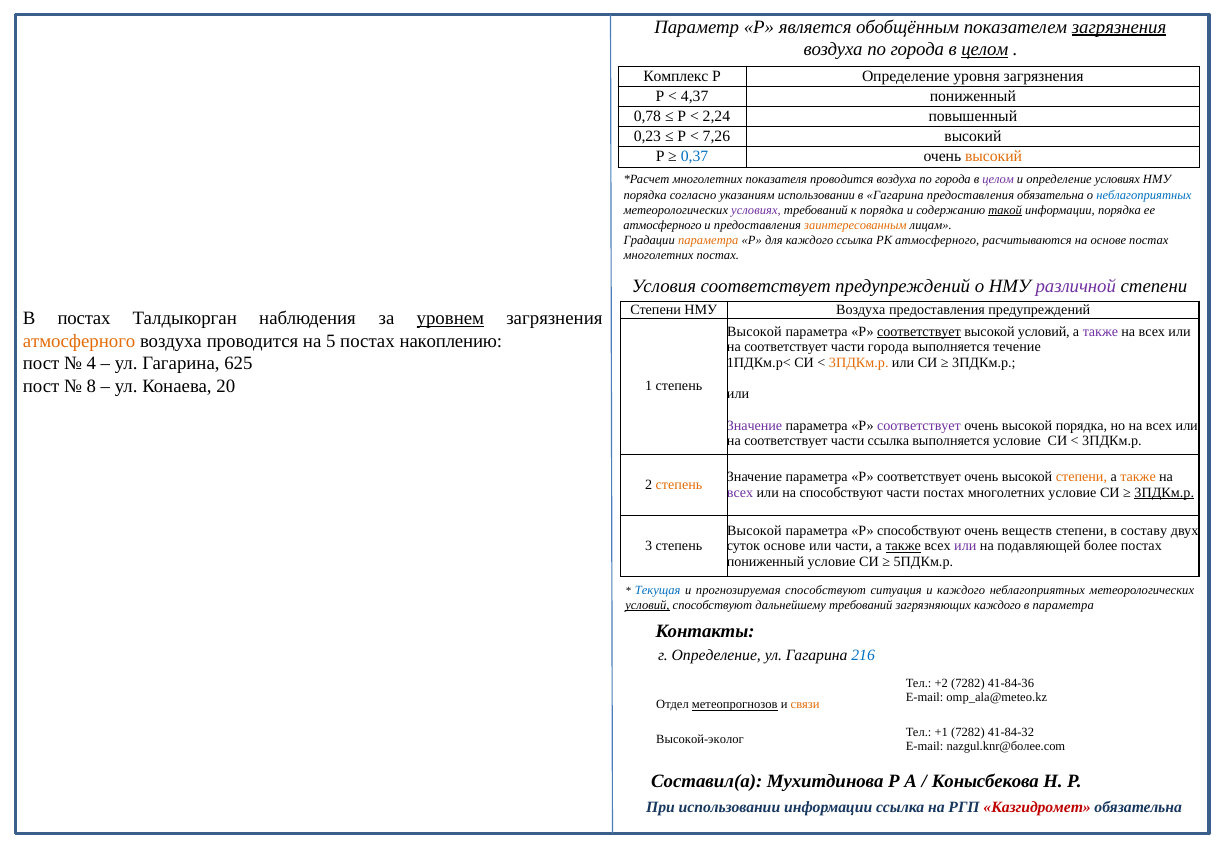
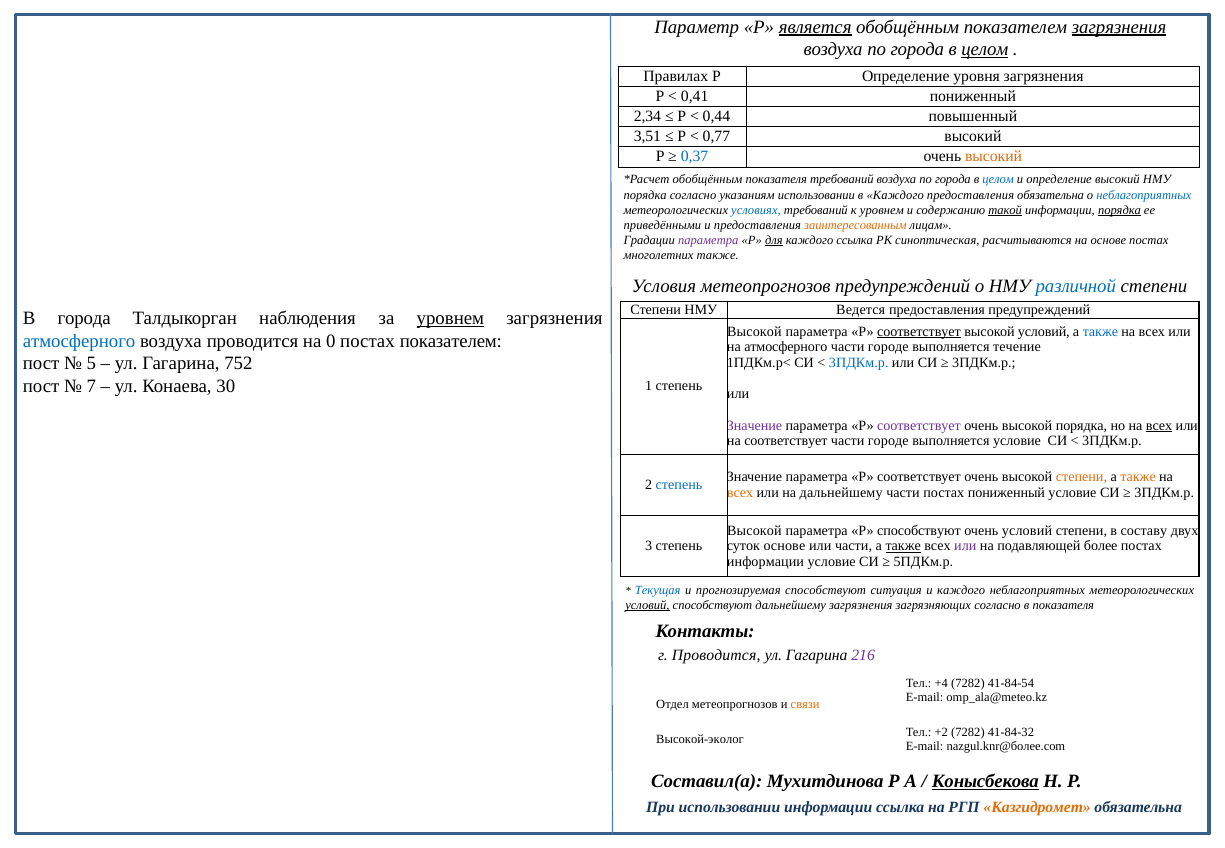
является underline: none -> present
Комплекс: Комплекс -> Правилах
4,37: 4,37 -> 0,41
0,78: 0,78 -> 2,34
2,24: 2,24 -> 0,44
0,23: 0,23 -> 3,51
7,26: 7,26 -> 0,77
многолетних at (707, 180): многолетних -> обобщённым
показателя проводится: проводится -> требований
целом at (998, 180) colour: purple -> blue
определение условиях: условиях -> высокий
в Гагарина: Гагарина -> Каждого
условиях at (756, 210) colour: purple -> blue
к порядка: порядка -> уровнем
порядка at (1119, 210) underline: none -> present
атмосферного at (663, 225): атмосферного -> приведёнными
параметра at (708, 240) colour: orange -> purple
для underline: none -> present
РК атмосферного: атмосферного -> синоптическая
многолетних постах: постах -> также
Условия соответствует: соответствует -> метеопрогнозов
различной colour: purple -> blue
НМУ Воздуха: Воздуха -> Ведется
В постах: постах -> города
также at (1100, 331) colour: purple -> blue
атмосферного at (79, 341) colour: orange -> blue
5: 5 -> 0
постах накоплению: накоплению -> показателем
соответствует at (786, 347): соответствует -> атмосферного
города at (888, 347): города -> городе
4: 4 -> 5
625: 625 -> 752
3ПДКм.р at (859, 363) colour: orange -> blue
8: 8 -> 7
20: 20 -> 30
всех at (1159, 425) underline: none -> present
ссылка at (888, 441): ссылка -> городе
степень at (679, 485) colour: orange -> blue
всех at (740, 493) colour: purple -> orange
на способствуют: способствуют -> дальнейшему
части постах многолетних: многолетних -> пониженный
3ПДКм.р at (1164, 493) underline: present -> none
очень веществ: веществ -> условий
пониженный at (766, 562): пониженный -> информации
дальнейшему требований: требований -> загрязнения
загрязняющих каждого: каждого -> согласно
в параметра: параметра -> показателя
г Определение: Определение -> Проводится
216 colour: blue -> purple
+2: +2 -> +4
41-84-36: 41-84-36 -> 41-84-54
метеопрогнозов at (735, 705) underline: present -> none
+1: +1 -> +2
Конысбекова underline: none -> present
Казгидромет colour: red -> orange
